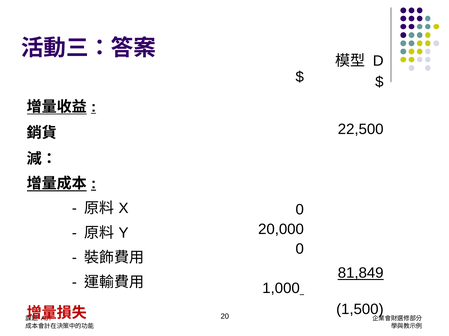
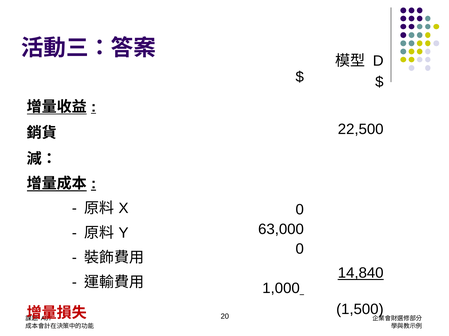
20,000: 20,000 -> 63,000
81,849: 81,849 -> 14,840
